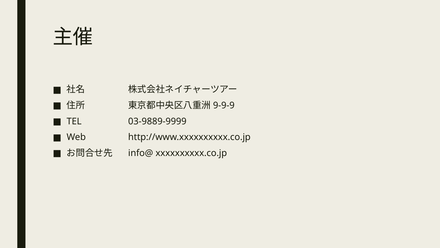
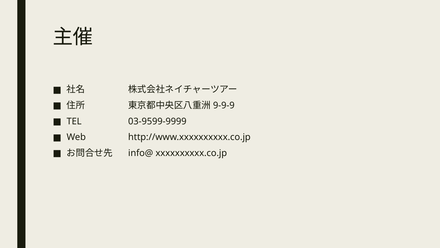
03-9889-9999: 03-9889-9999 -> 03-9599-9999
